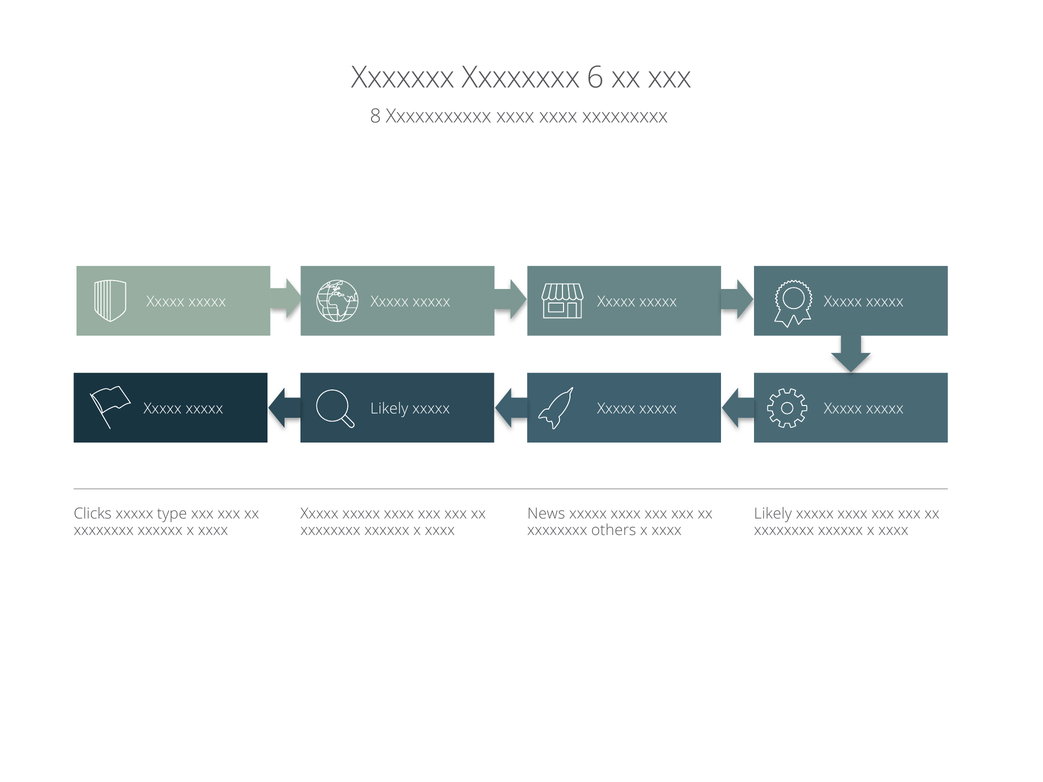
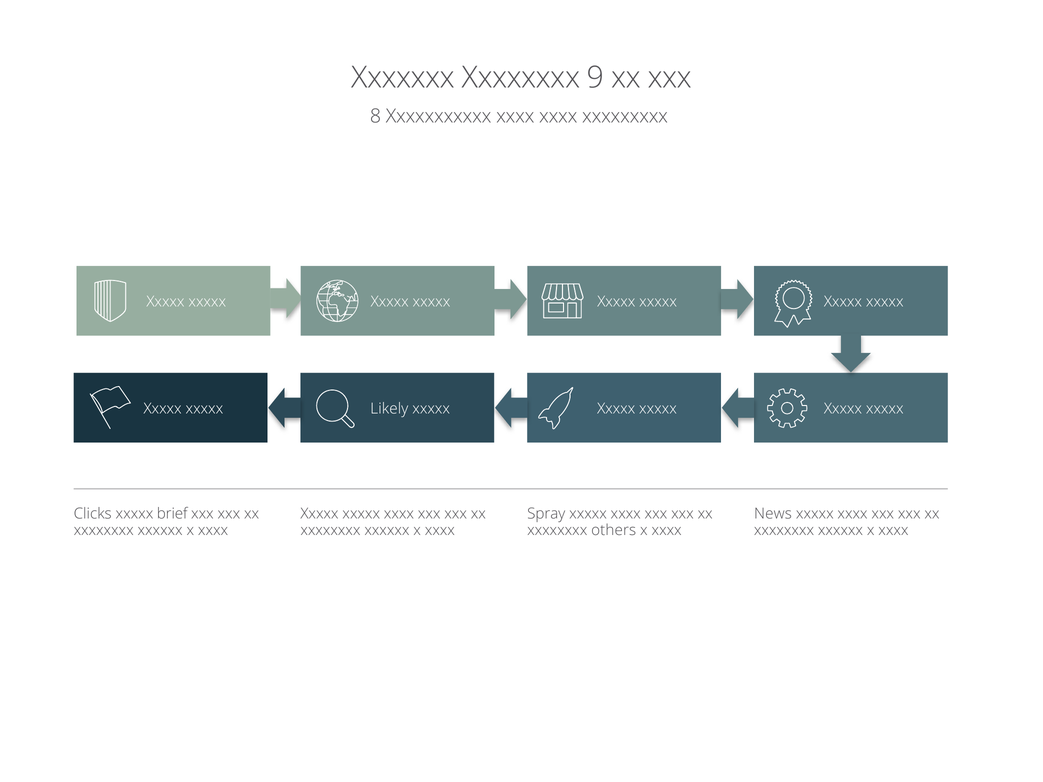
6: 6 -> 9
type: type -> brief
News: News -> Spray
Likely at (773, 514): Likely -> News
